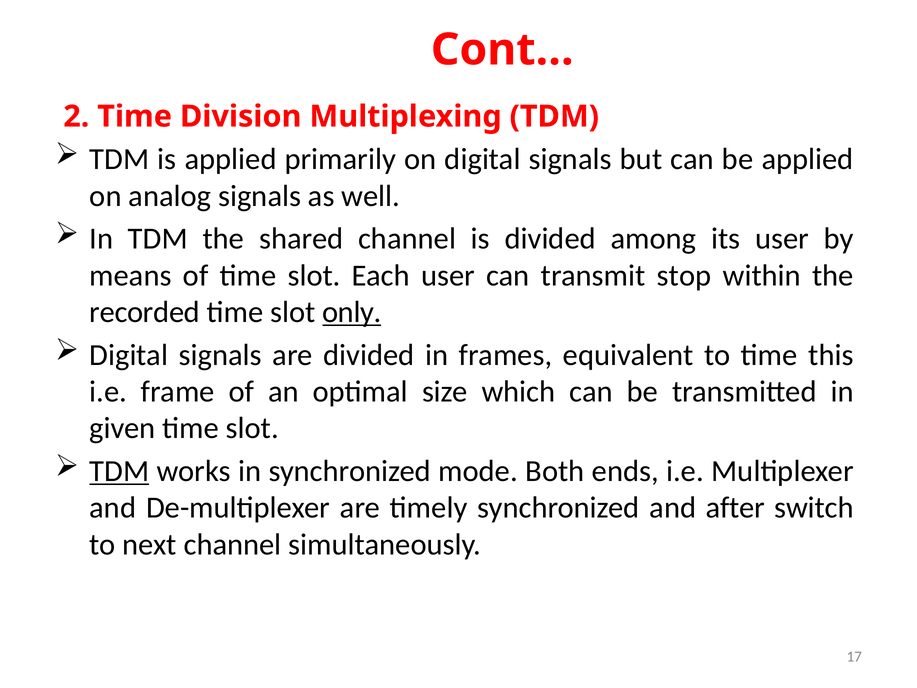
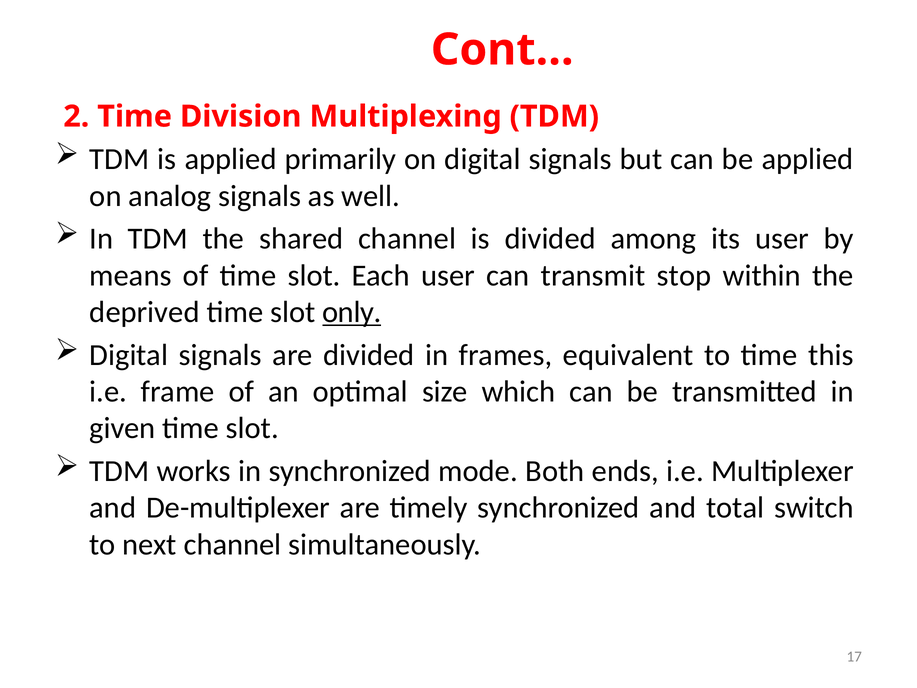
recorded: recorded -> deprived
TDM at (119, 471) underline: present -> none
after: after -> total
